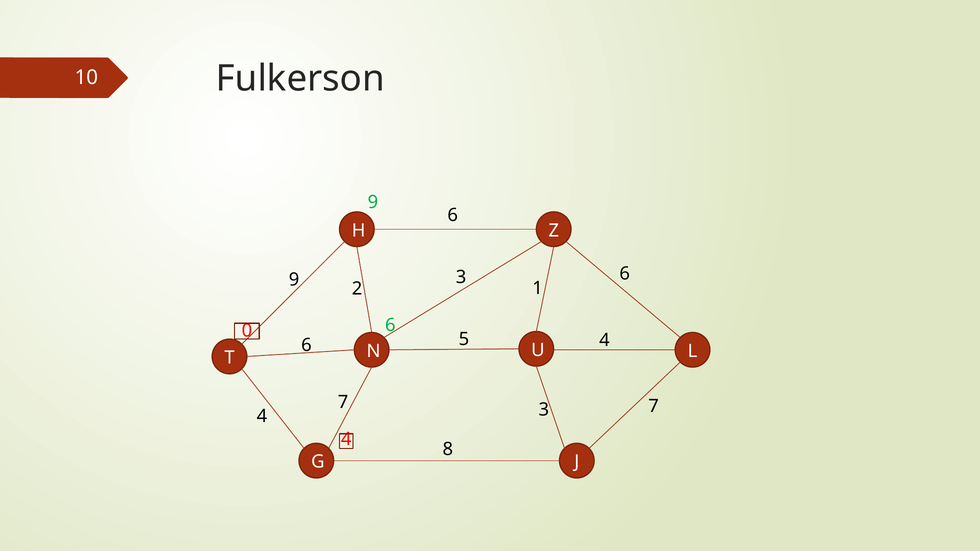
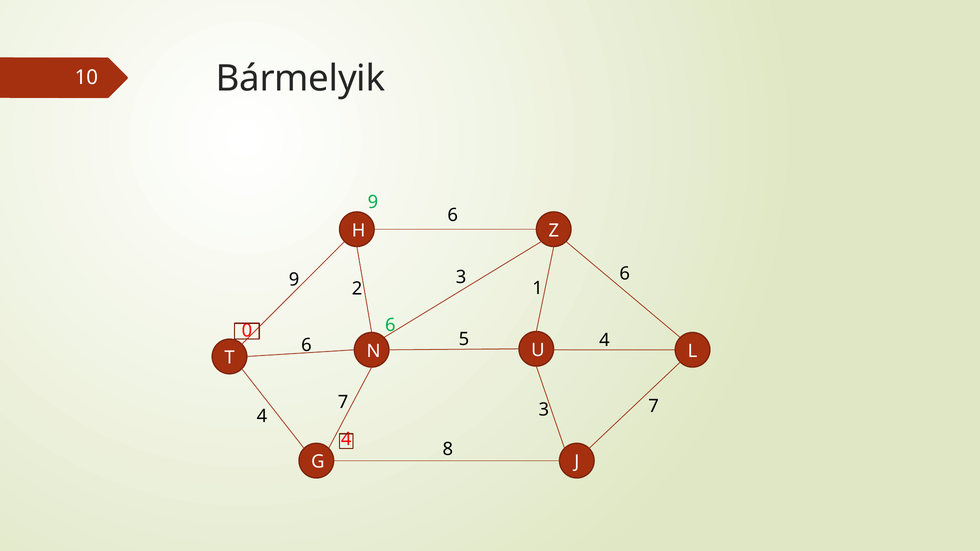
Fulkerson: Fulkerson -> Bármelyik
